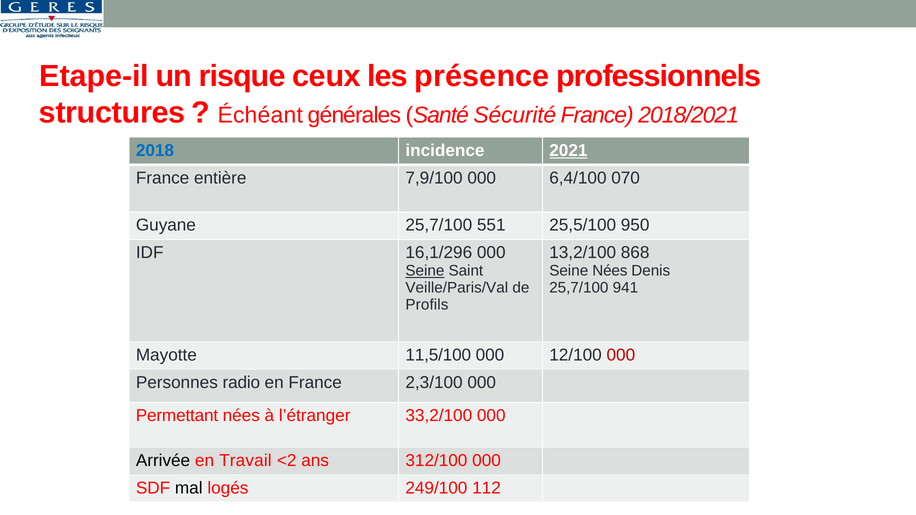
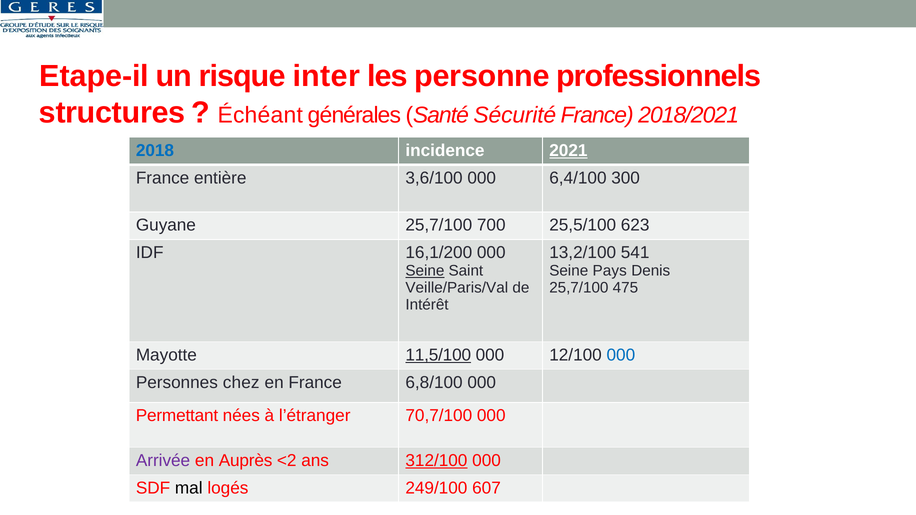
ceux: ceux -> inter
présence: présence -> personne
7,9/100: 7,9/100 -> 3,6/100
070: 070 -> 300
551: 551 -> 700
950: 950 -> 623
16,1/296: 16,1/296 -> 16,1/200
868: 868 -> 541
Seine Nées: Nées -> Pays
941: 941 -> 475
Profils: Profils -> Intérêt
11,5/100 underline: none -> present
000 at (621, 355) colour: red -> blue
radio: radio -> chez
2,3/100: 2,3/100 -> 6,8/100
33,2/100: 33,2/100 -> 70,7/100
Arrivée colour: black -> purple
Travail: Travail -> Auprès
312/100 underline: none -> present
112: 112 -> 607
